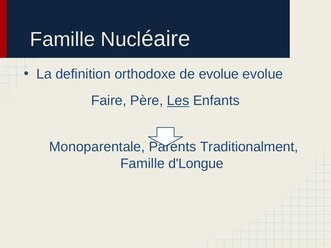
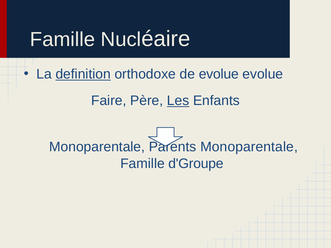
definition underline: none -> present
Traditionalment at (249, 147): Traditionalment -> Monoparentale
d'Longue: d'Longue -> d'Groupe
